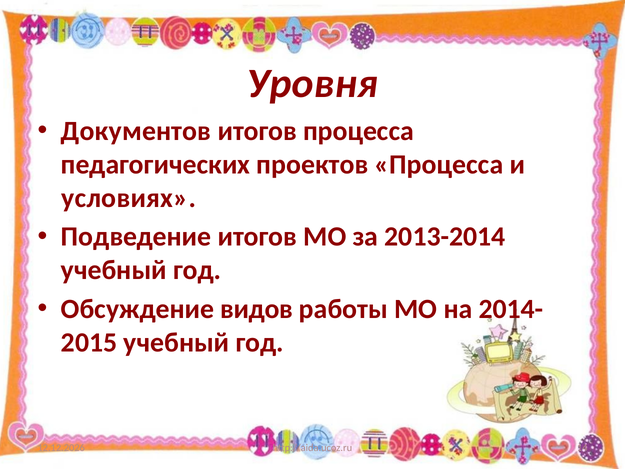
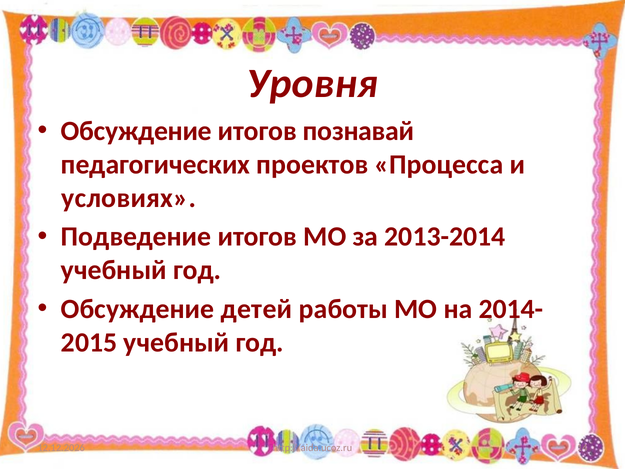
Документов at (136, 131): Документов -> Обсуждение
итогов процесса: процесса -> познавай
видов: видов -> детей
